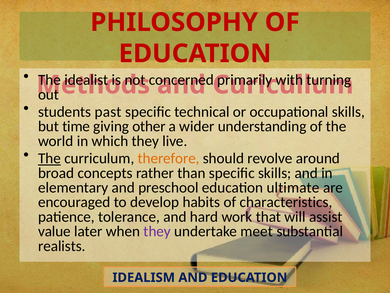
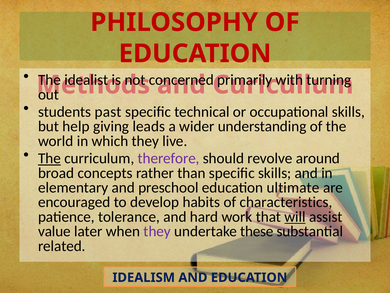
time: time -> help
other: other -> leads
therefore colour: orange -> purple
will underline: none -> present
meet: meet -> these
realists: realists -> related
